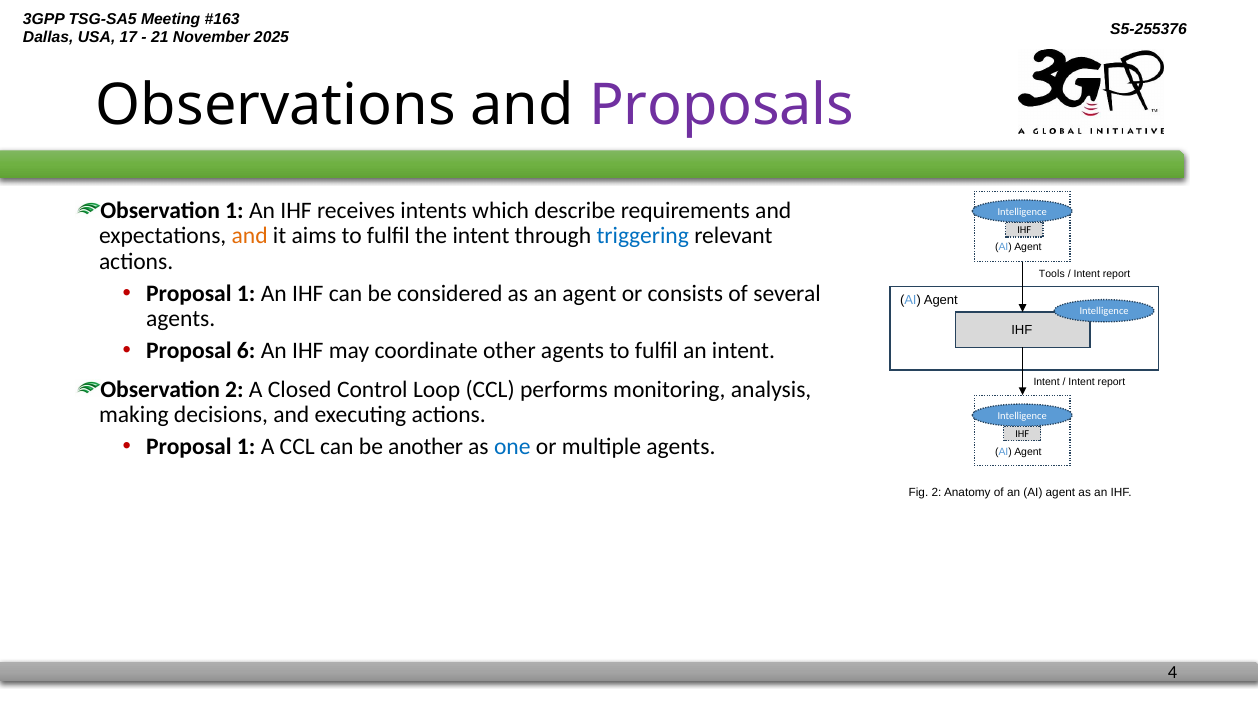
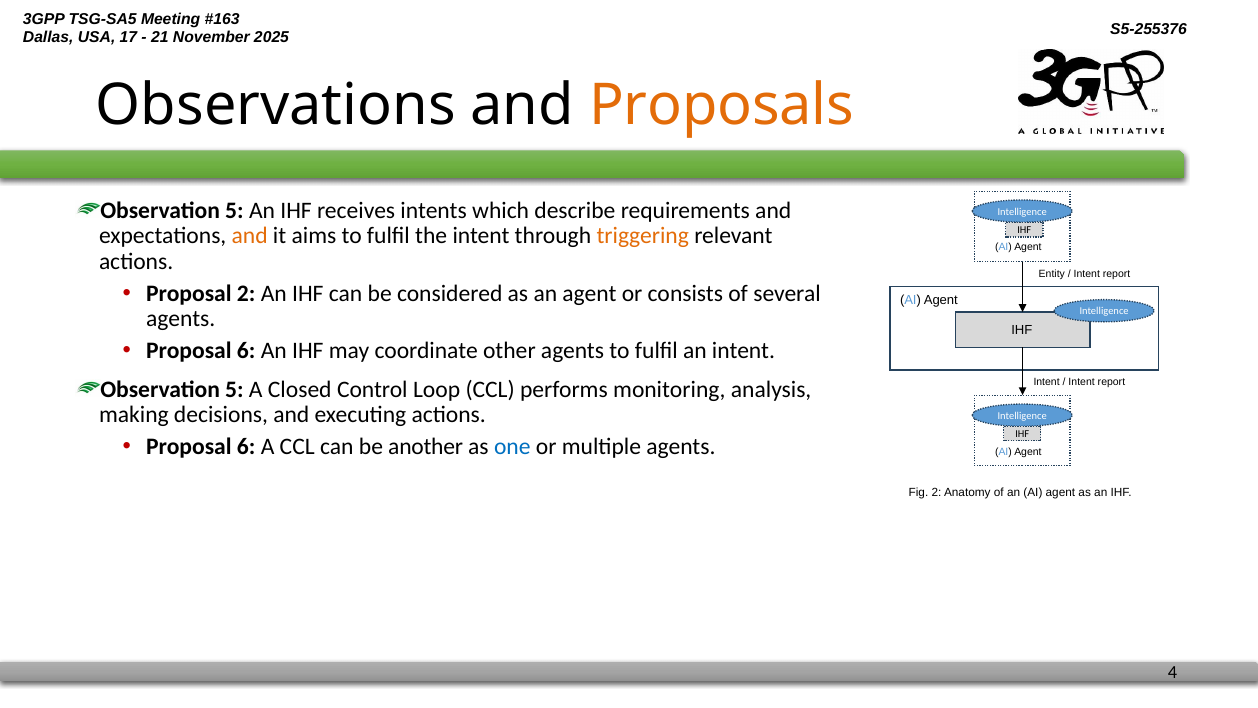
Proposals colour: purple -> orange
1 at (234, 210): 1 -> 5
triggering colour: blue -> orange
Tools: Tools -> Entity
1 at (246, 293): 1 -> 2
2 at (234, 389): 2 -> 5
1 at (246, 447): 1 -> 6
